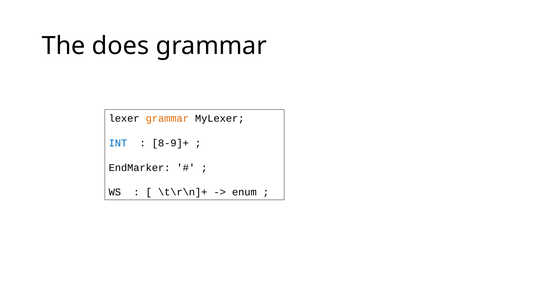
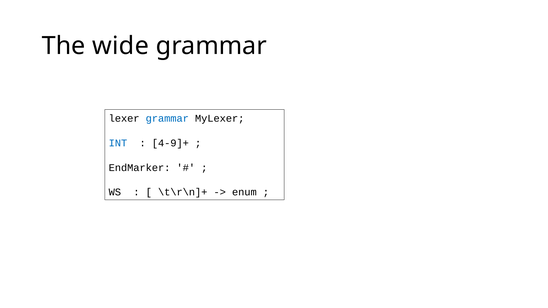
does: does -> wide
grammar at (167, 118) colour: orange -> blue
8-9]+: 8-9]+ -> 4-9]+
